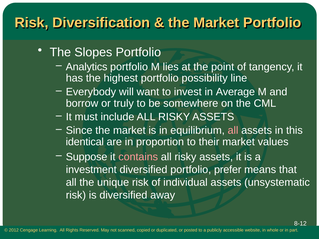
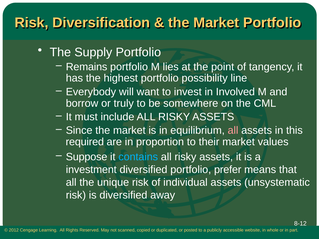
Slopes: Slopes -> Supply
Analytics: Analytics -> Remains
Average: Average -> Involved
identical: identical -> required
contains colour: pink -> light blue
